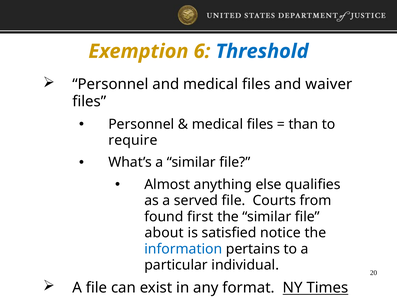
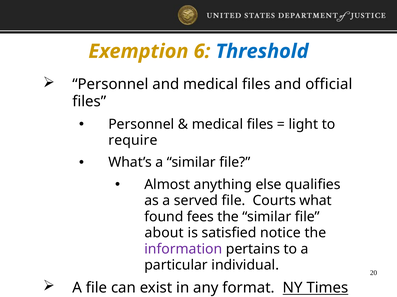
waiver: waiver -> official
than: than -> light
from: from -> what
first: first -> fees
information colour: blue -> purple
